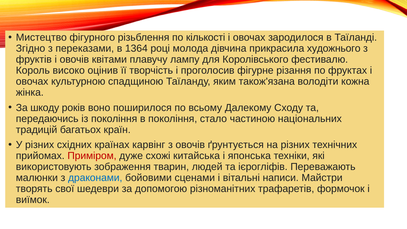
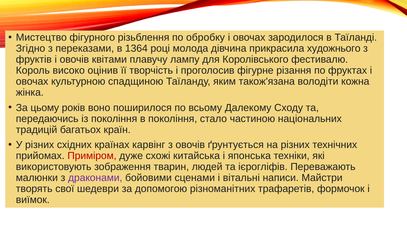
кількості: кількості -> обробку
шкоду: шкоду -> цьому
драконами colour: blue -> purple
